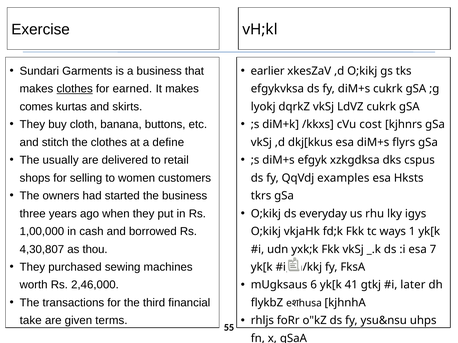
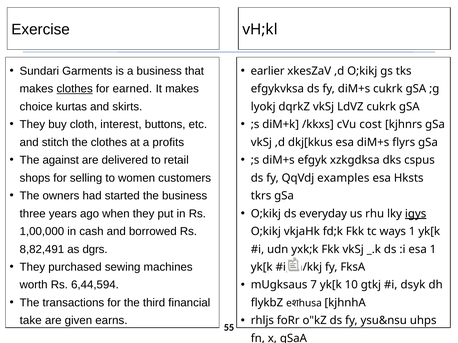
comes: comes -> choice
banana: banana -> interest
define: define -> profits
usually: usually -> against
igys underline: none -> present
4,30,807: 4,30,807 -> 8,82,491
thou: thou -> dgrs
esa 7: 7 -> 1
6: 6 -> 7
41: 41 -> 10
later: later -> dsyk
2,46,000: 2,46,000 -> 6,44,594
terms: terms -> earns
